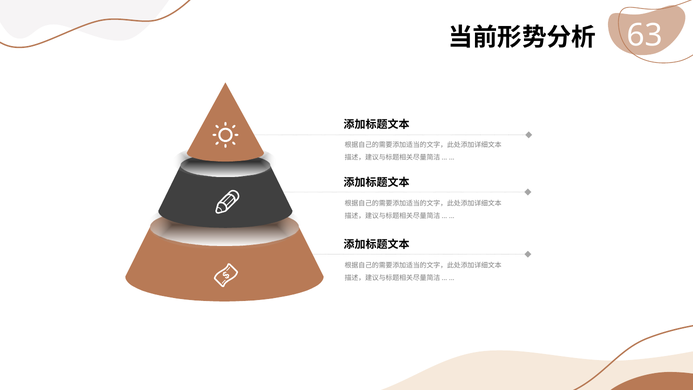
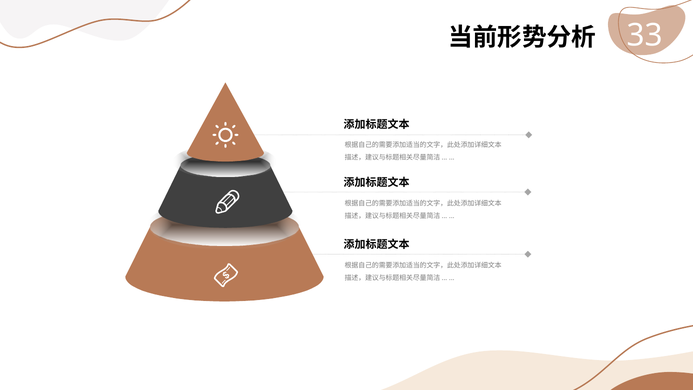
63: 63 -> 33
